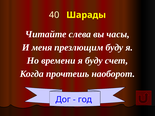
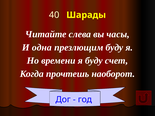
меня: меня -> одна
